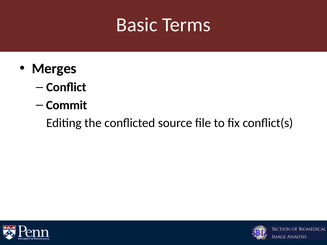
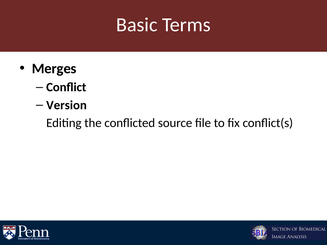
Commit: Commit -> Version
